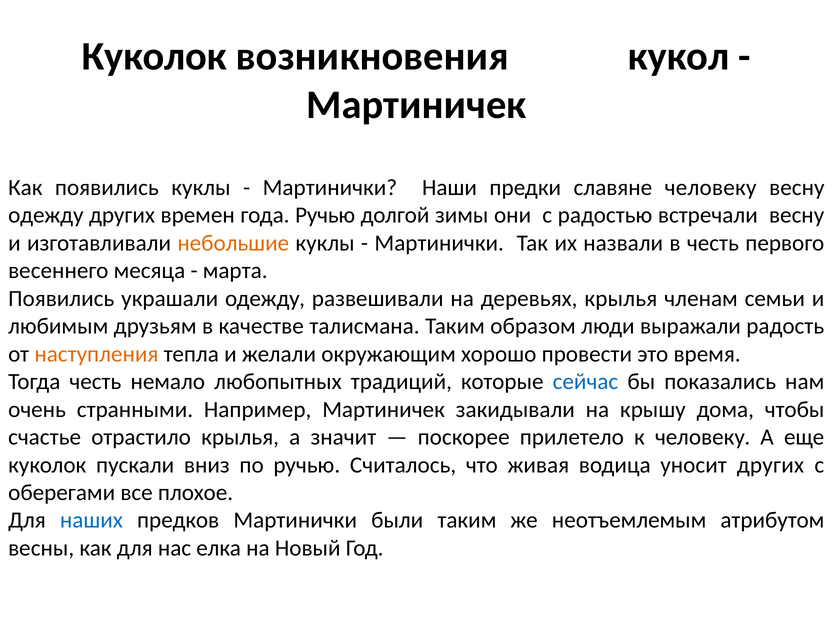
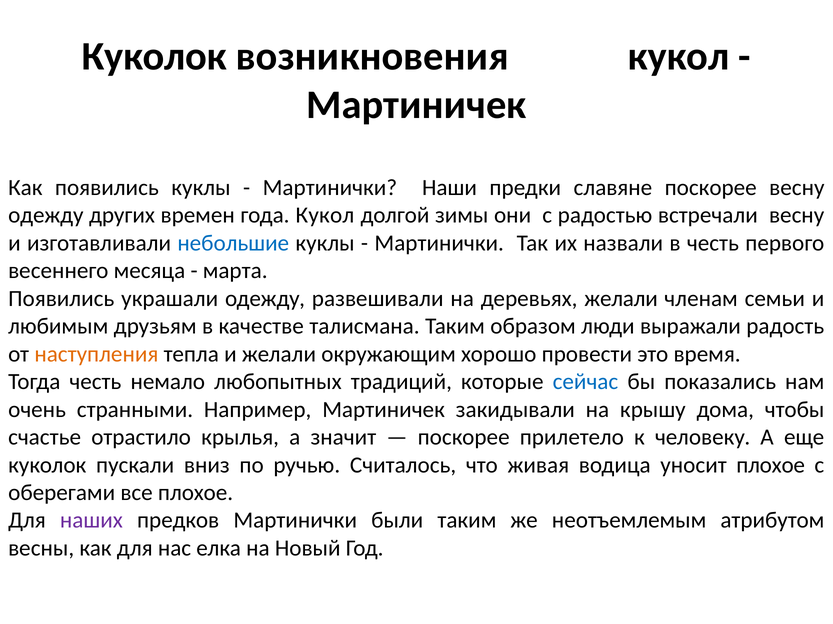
славяне человеку: человеку -> поскорее
года Ручью: Ручью -> Кукол
небольшие colour: orange -> blue
деревьях крылья: крылья -> желали
уносит других: других -> плохое
наших colour: blue -> purple
